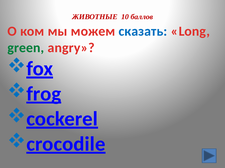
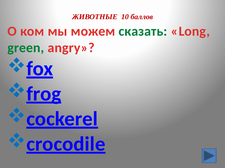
сказать colour: blue -> green
